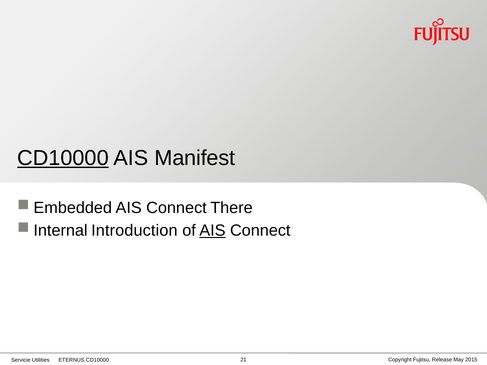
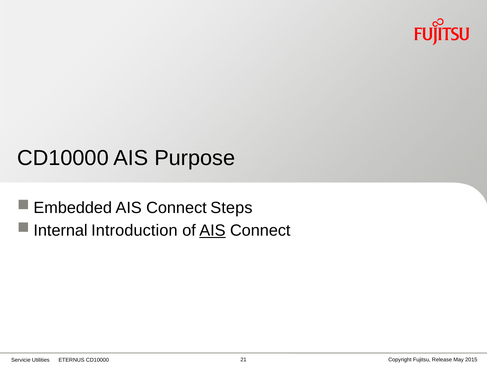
CD10000 at (63, 158) underline: present -> none
Manifest: Manifest -> Purpose
There: There -> Steps
